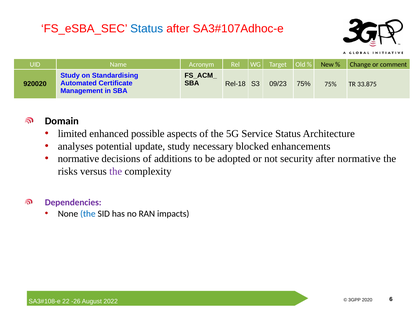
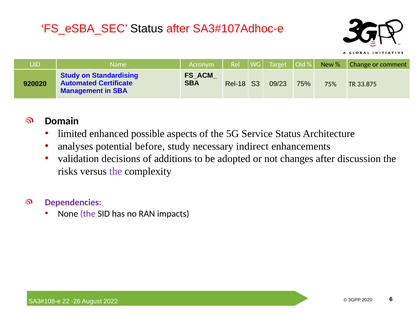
Status at (147, 29) colour: blue -> black
update: update -> before
blocked: blocked -> indirect
normative at (78, 159): normative -> validation
security: security -> changes
after normative: normative -> discussion
the at (88, 213) colour: blue -> purple
